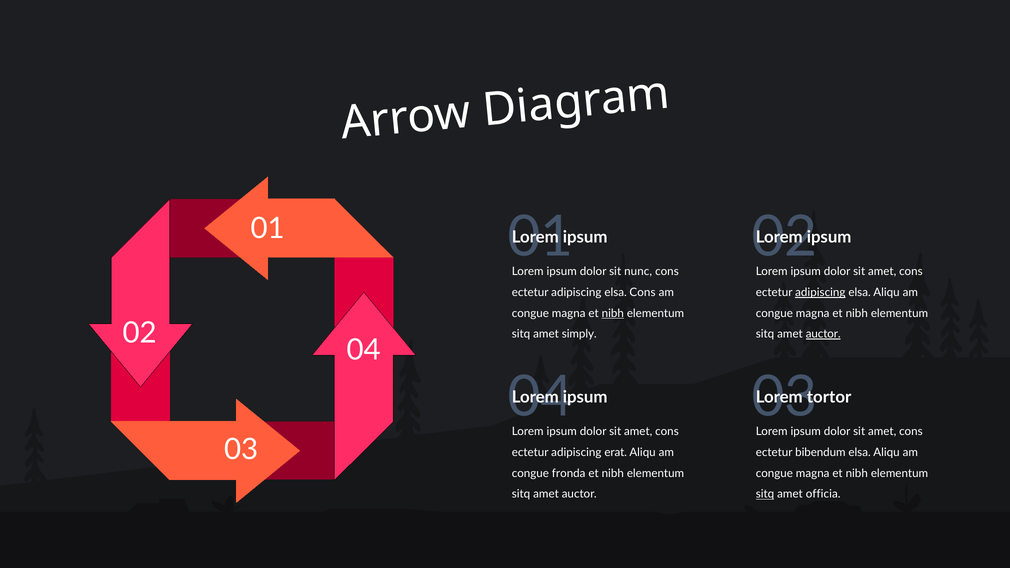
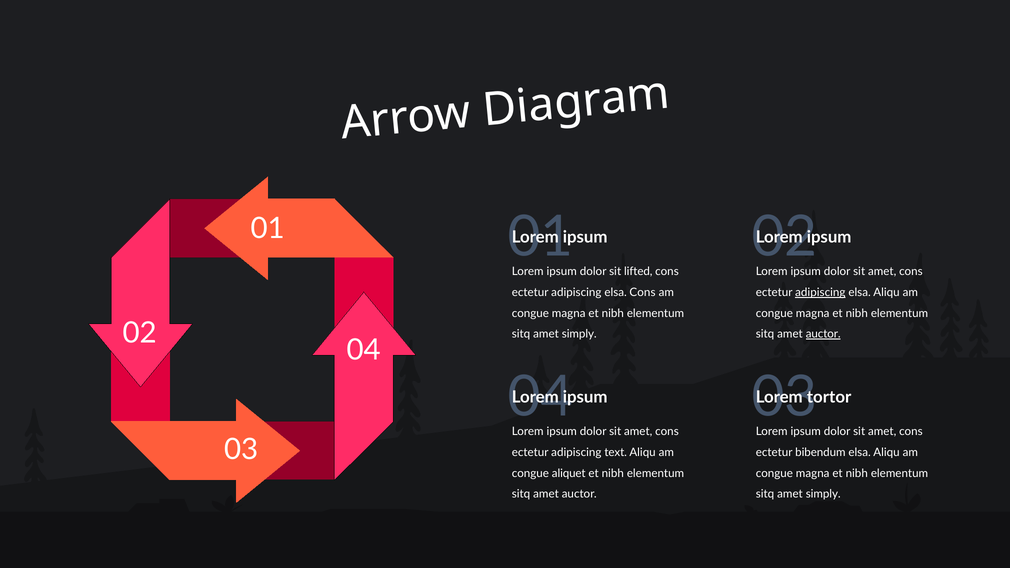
nunc: nunc -> lifted
nibh at (613, 313) underline: present -> none
erat: erat -> text
fronda: fronda -> aliquet
sitq at (765, 494) underline: present -> none
officia at (823, 494): officia -> simply
